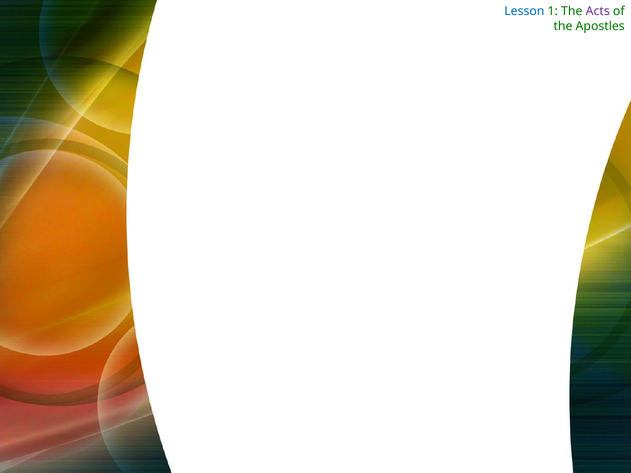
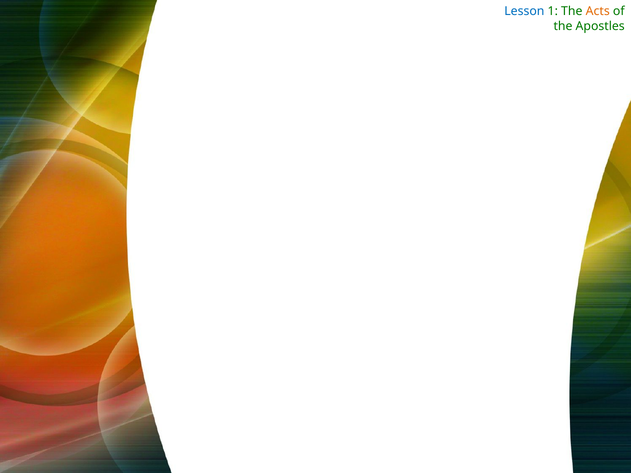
Acts colour: purple -> orange
